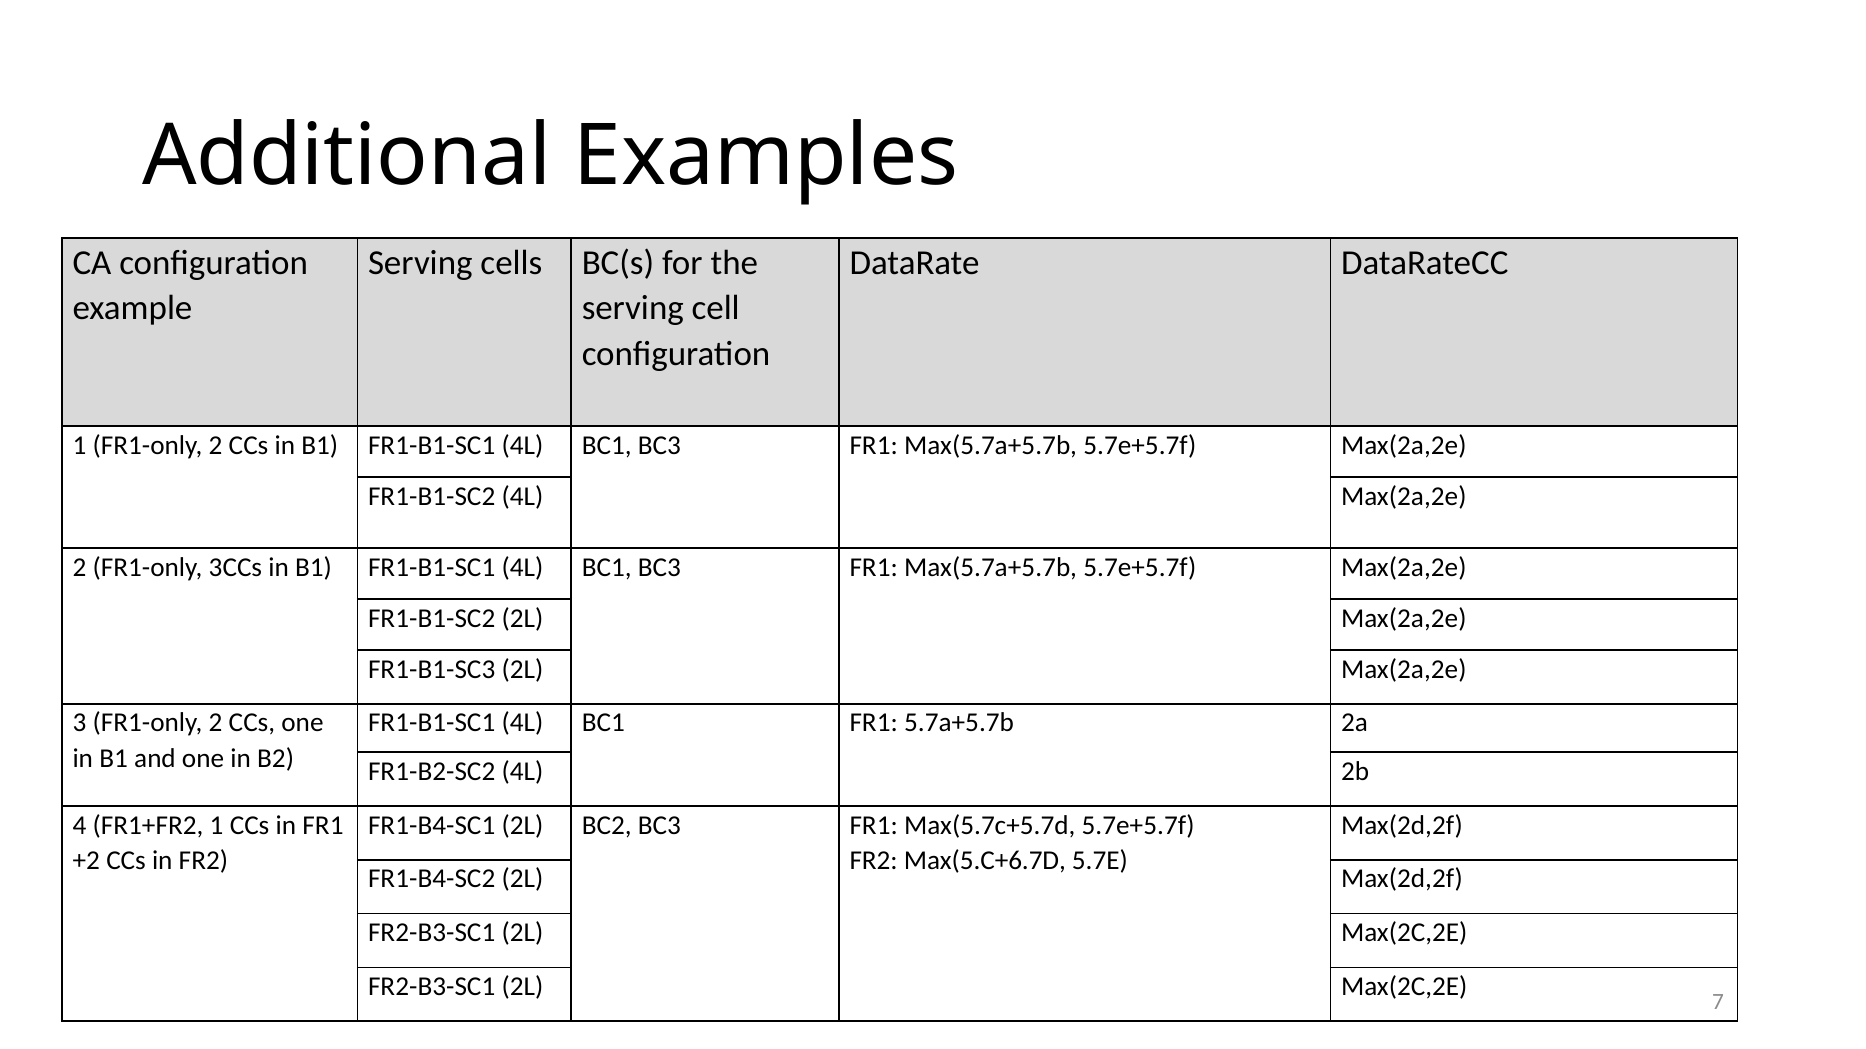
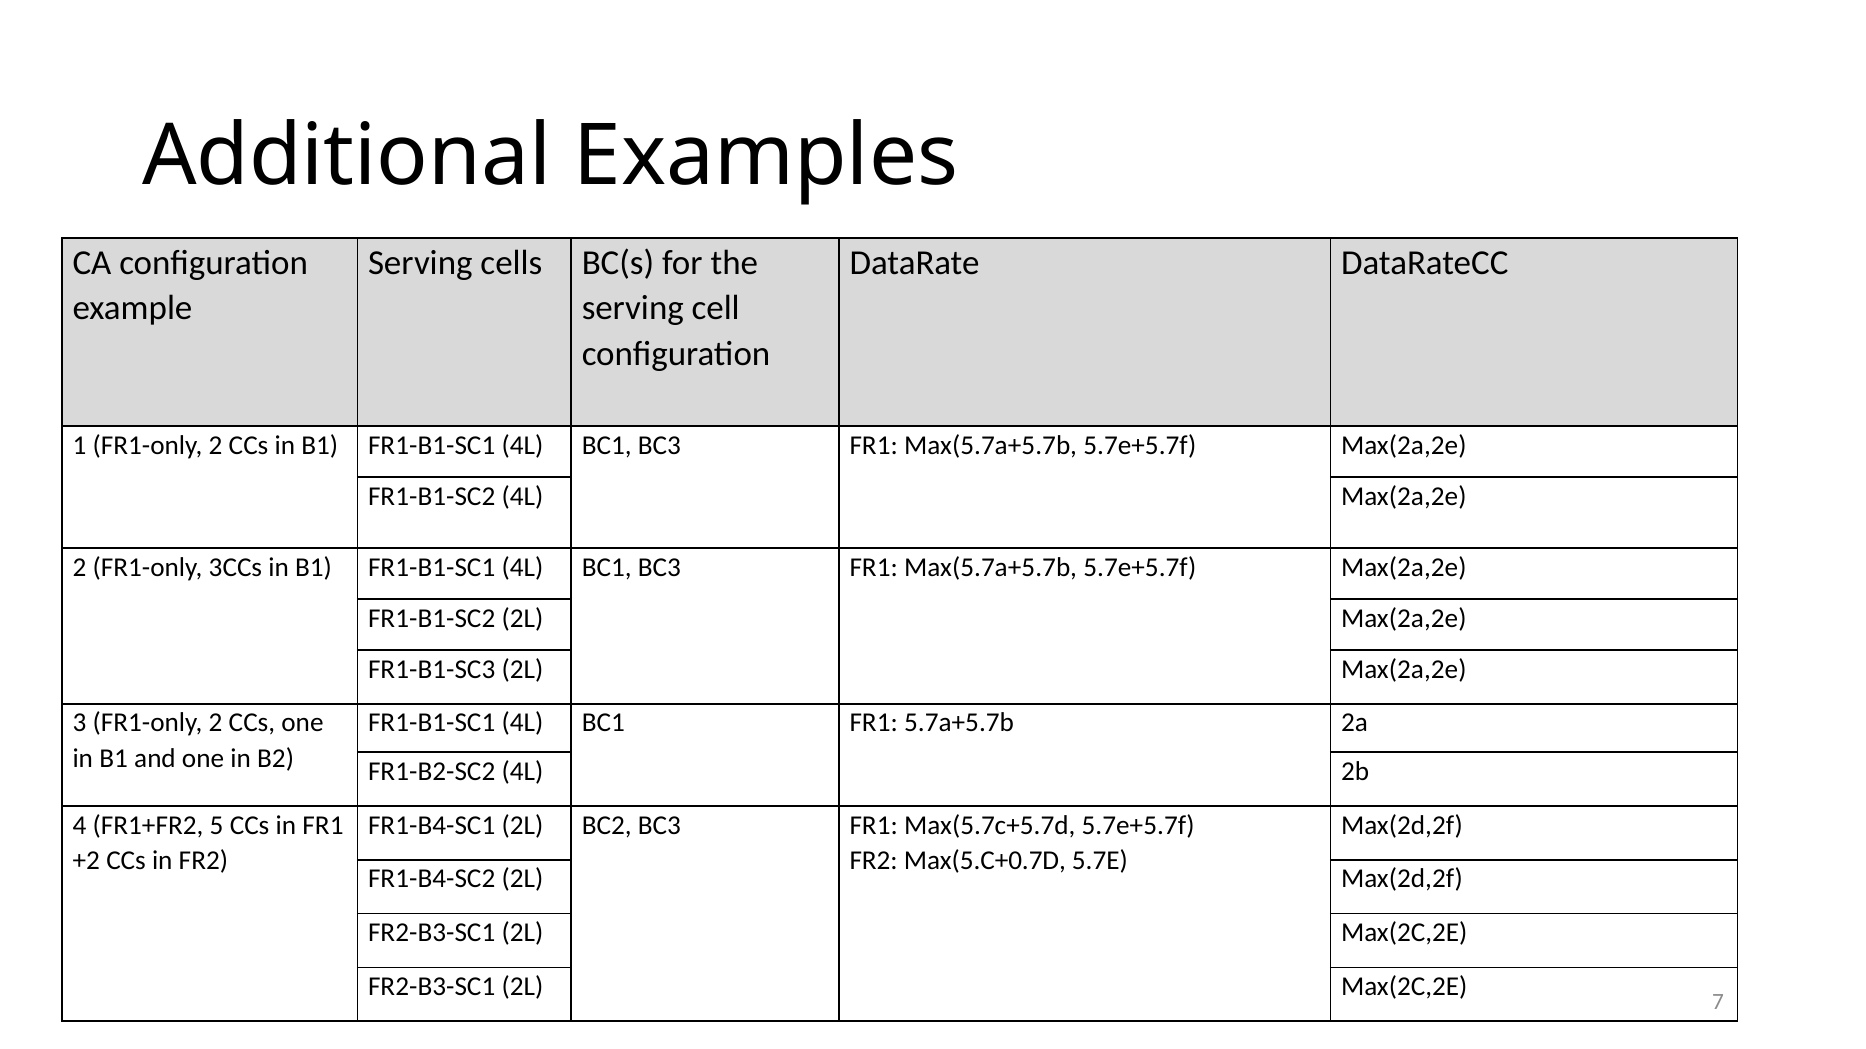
FR1+FR2 1: 1 -> 5
Max(5.C+6.7D: Max(5.C+6.7D -> Max(5.C+0.7D
